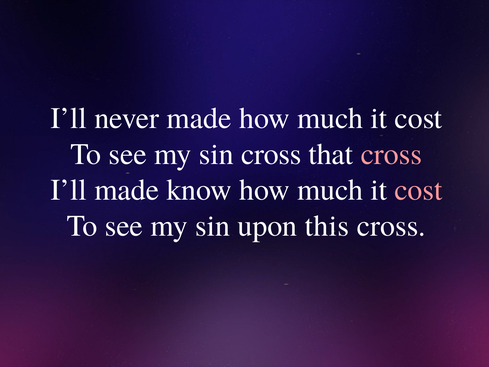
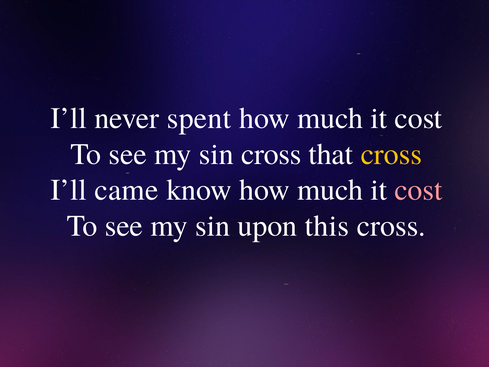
never made: made -> spent
cross at (391, 154) colour: pink -> yellow
I’ll made: made -> came
